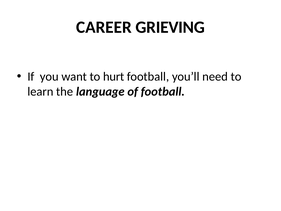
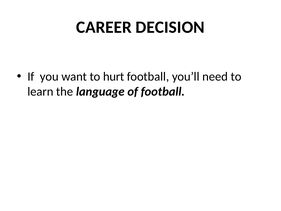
GRIEVING: GRIEVING -> DECISION
